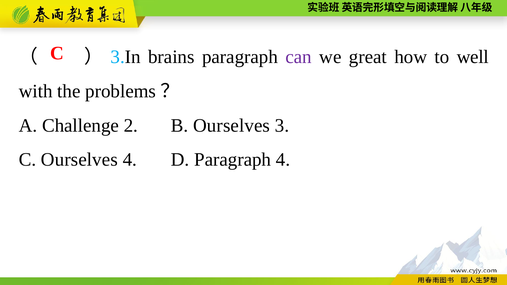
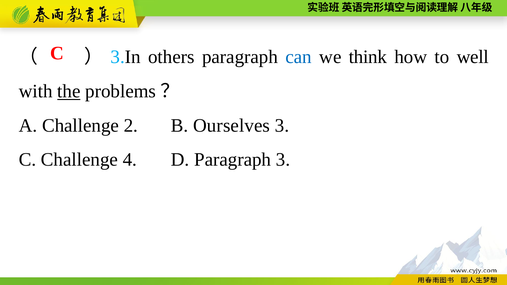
brains: brains -> others
can colour: purple -> blue
great: great -> think
the underline: none -> present
C Ourselves: Ourselves -> Challenge
Paragraph 4: 4 -> 3
